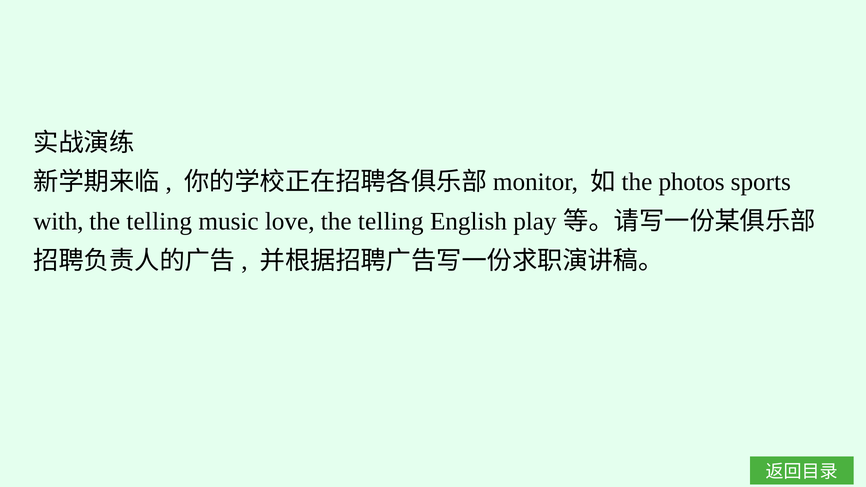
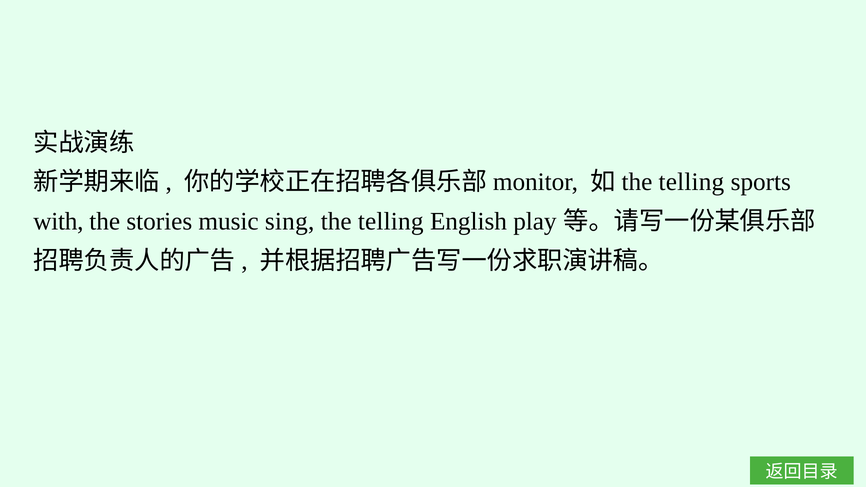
photos at (692, 182): photos -> telling
telling at (159, 222): telling -> stories
love: love -> sing
